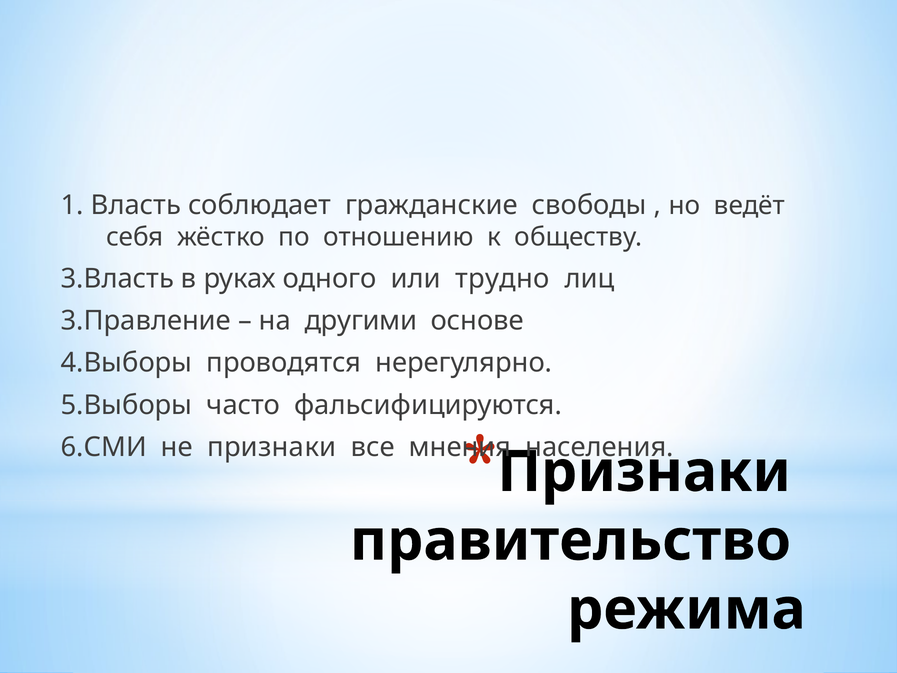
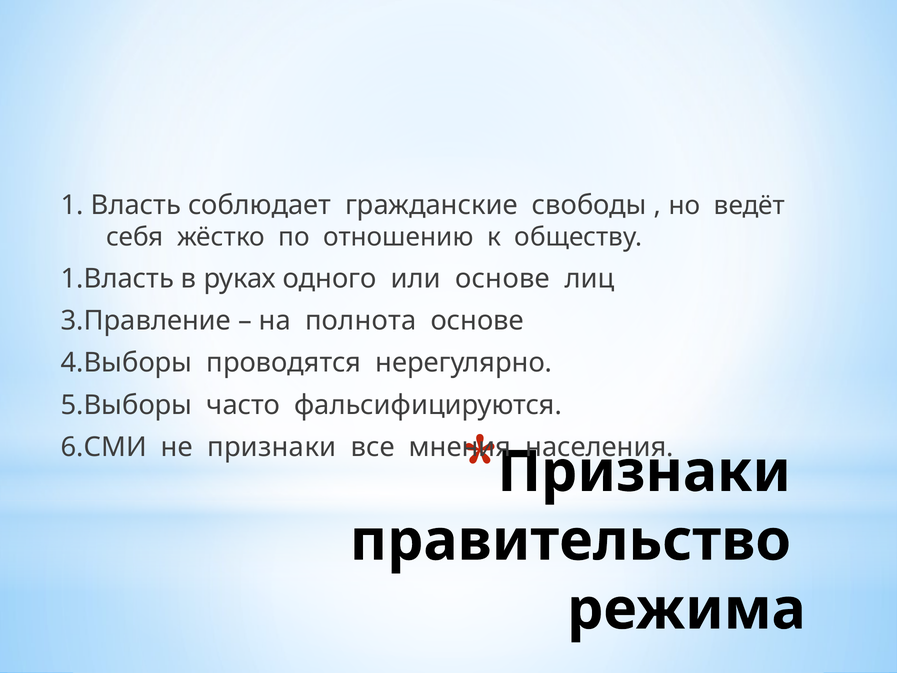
3.Власть: 3.Власть -> 1.Власть
или трудно: трудно -> основе
другими: другими -> полнота
